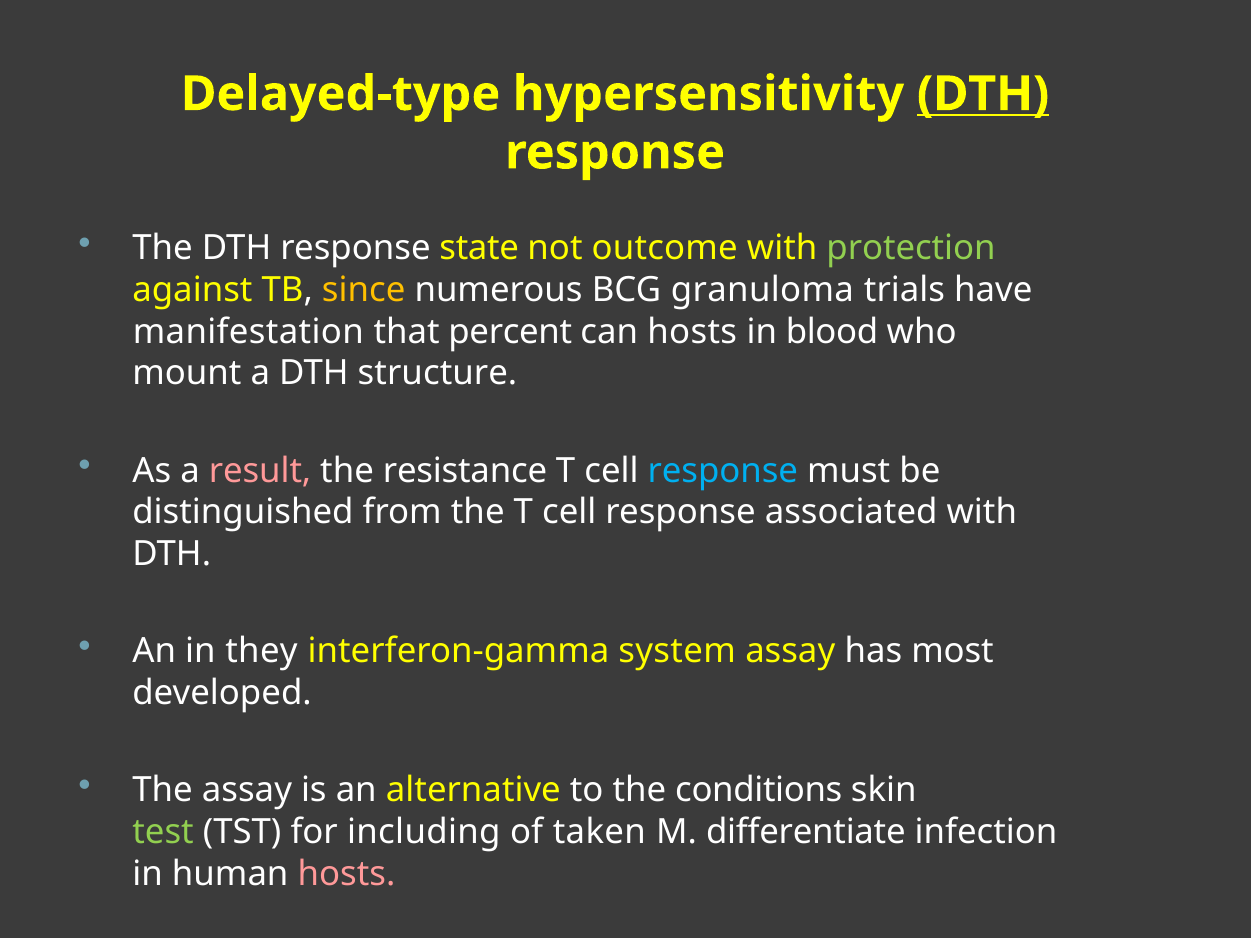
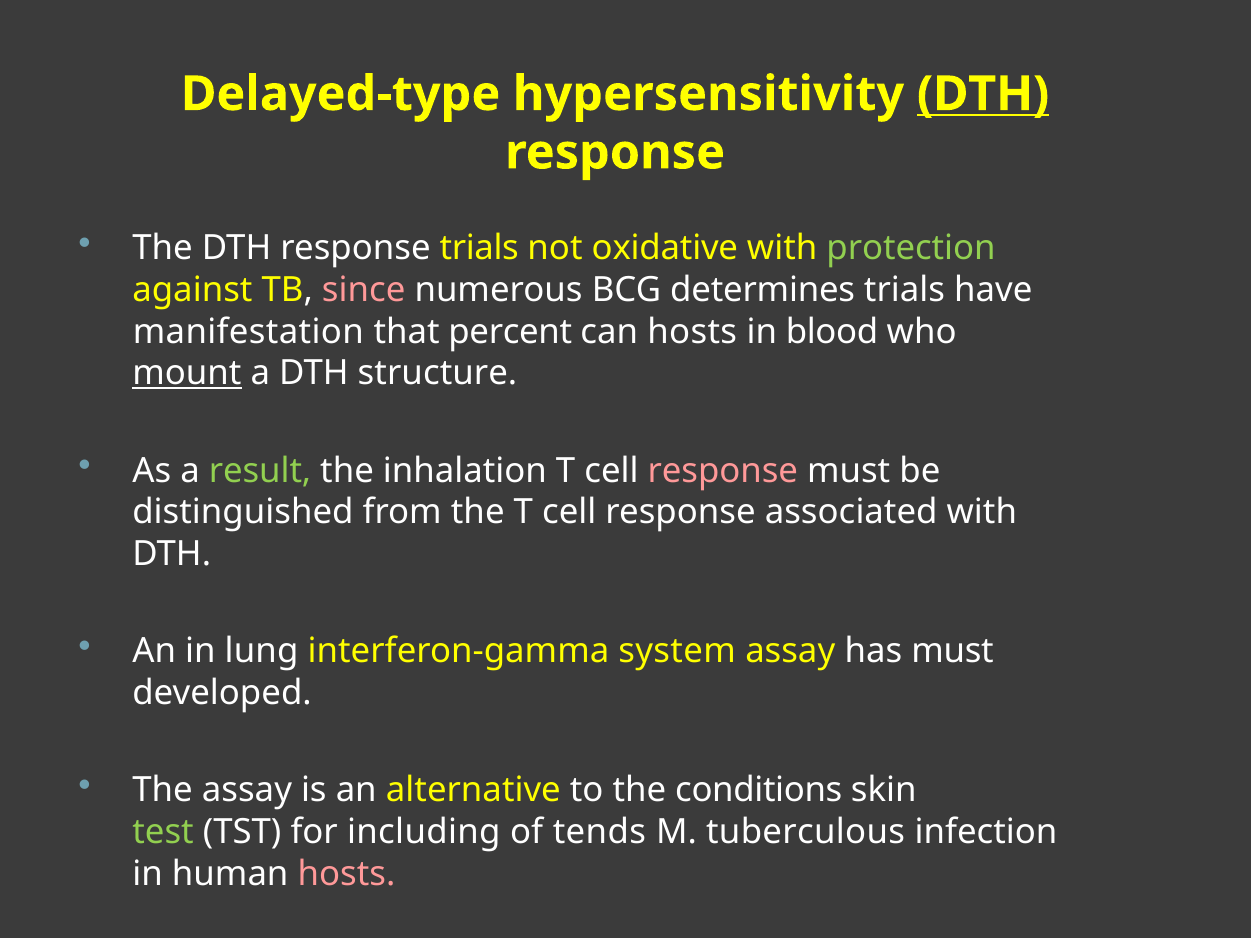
response state: state -> trials
outcome: outcome -> oxidative
since colour: yellow -> pink
granuloma: granuloma -> determines
mount underline: none -> present
result colour: pink -> light green
resistance: resistance -> inhalation
response at (723, 471) colour: light blue -> pink
they: they -> lung
has most: most -> must
taken: taken -> tends
differentiate: differentiate -> tuberculous
